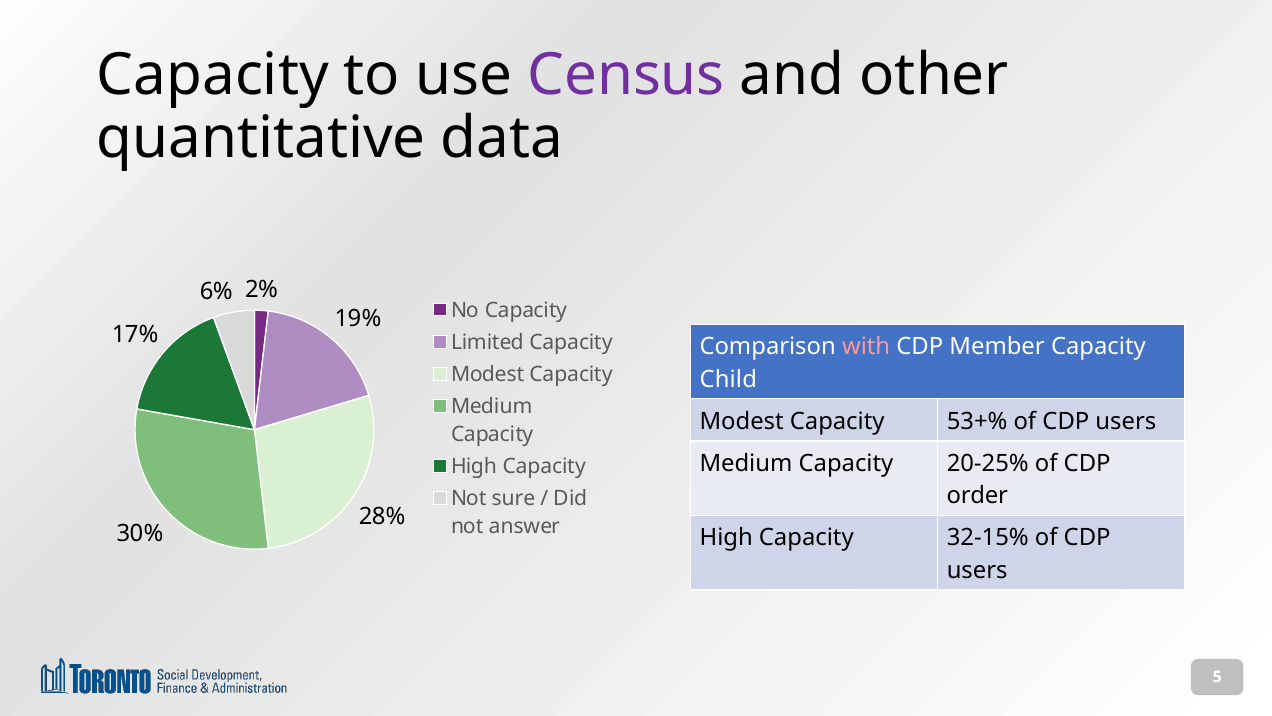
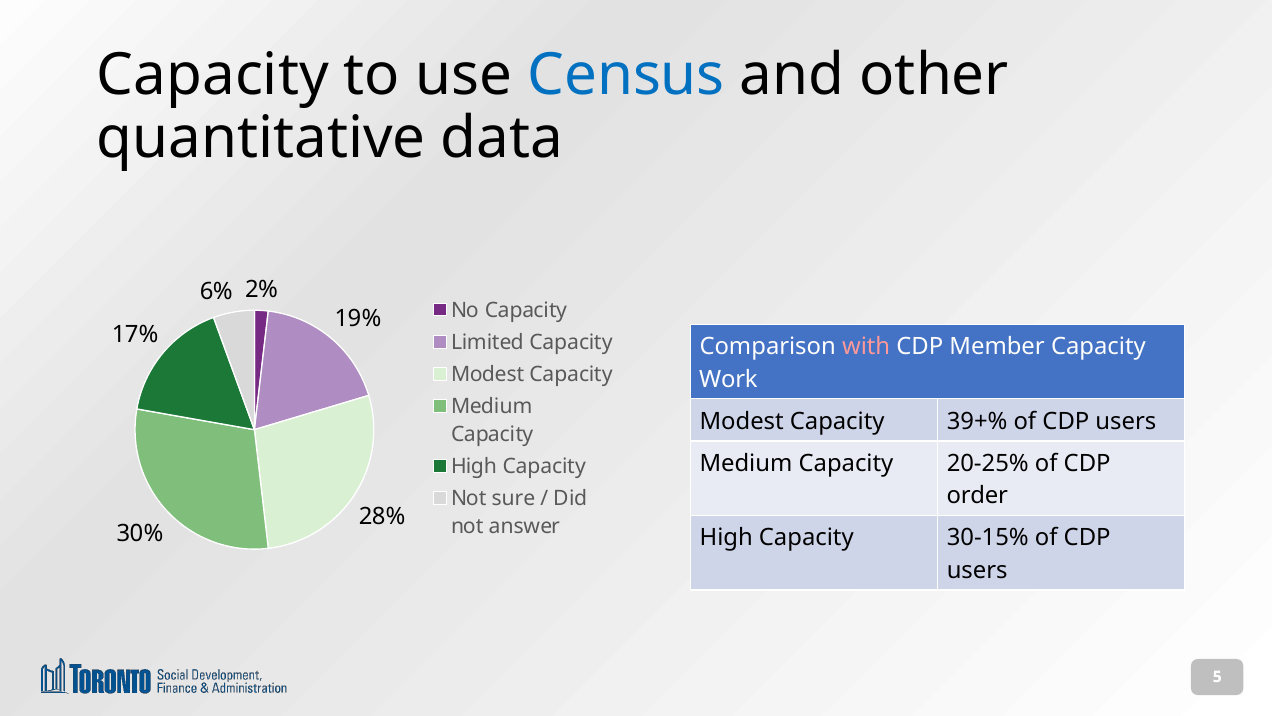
Census colour: purple -> blue
Child: Child -> Work
53+%: 53+% -> 39+%
32-15%: 32-15% -> 30-15%
